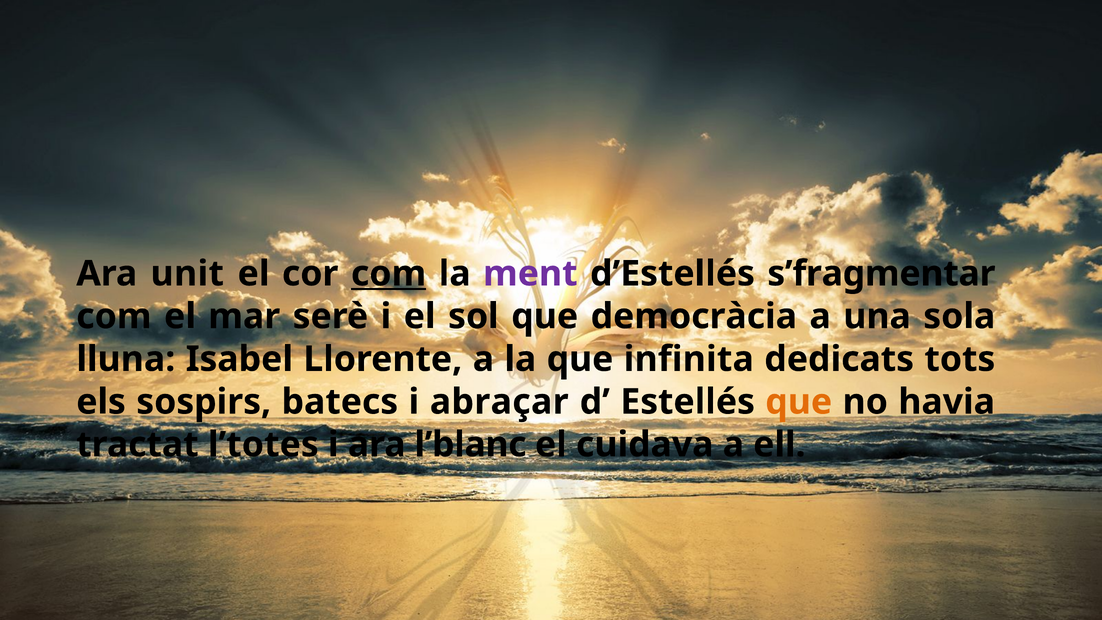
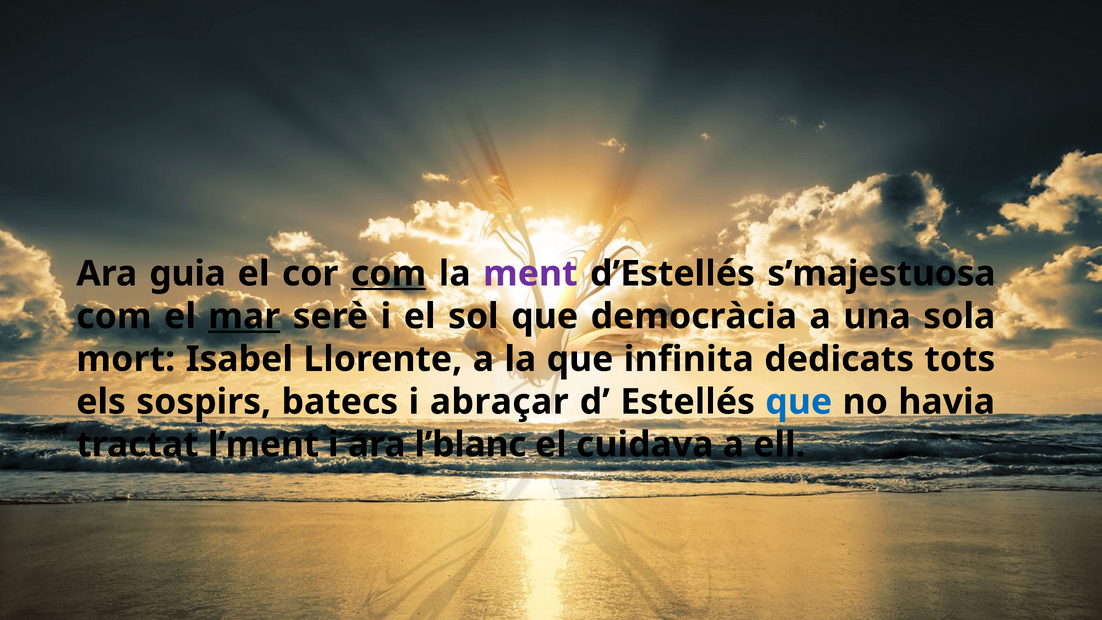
unit: unit -> guia
s’fragmentar: s’fragmentar -> s’majestuosa
mar underline: none -> present
lluna: lluna -> mort
que at (799, 402) colour: orange -> blue
l’totes: l’totes -> l’ment
